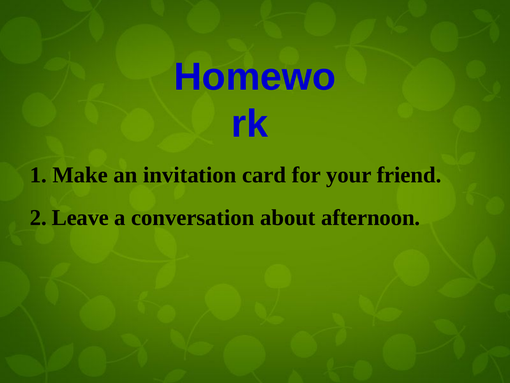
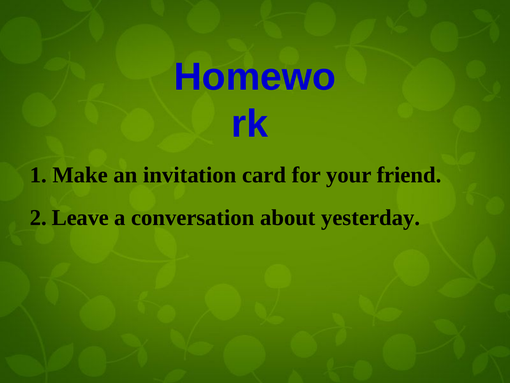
afternoon: afternoon -> yesterday
